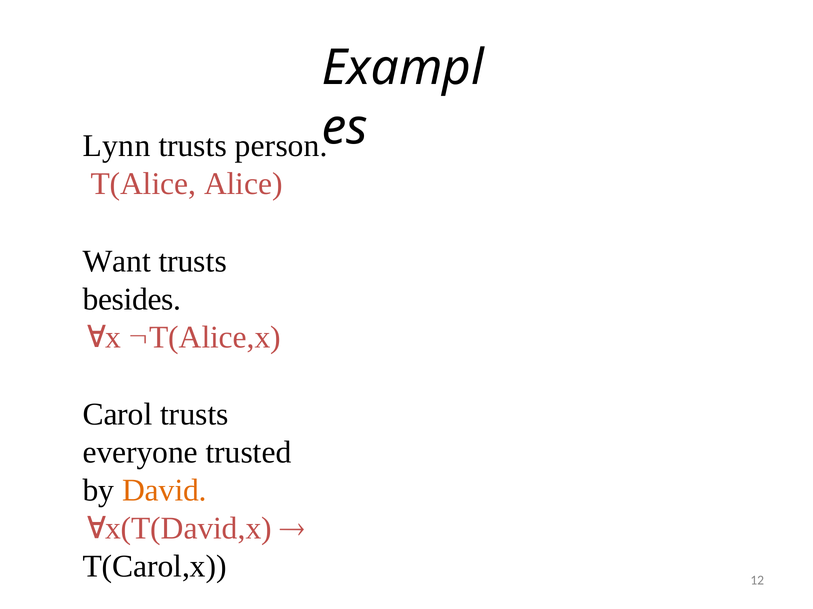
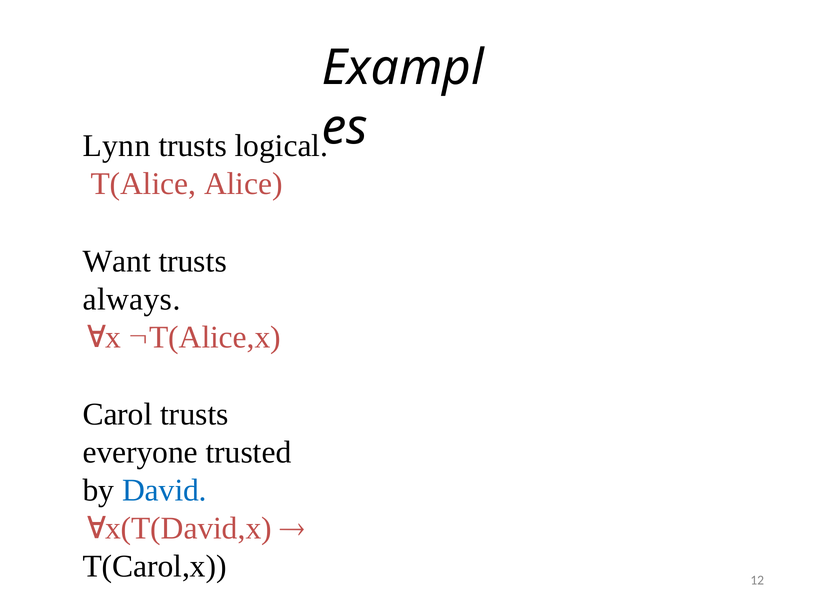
person: person -> logical
besides: besides -> always
David colour: orange -> blue
